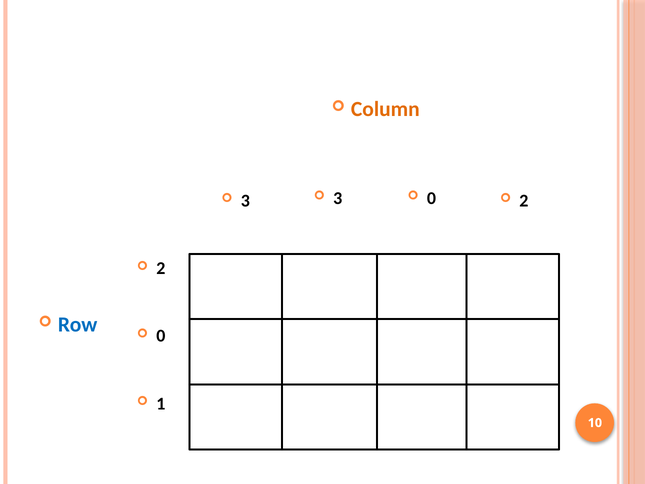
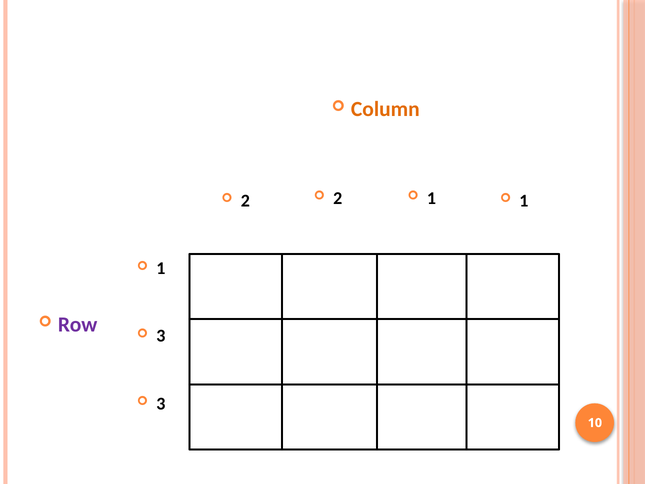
3 at (245, 201): 3 -> 2
3 at (338, 198): 3 -> 2
0 at (432, 198): 0 -> 1
2 at (524, 201): 2 -> 1
2 at (161, 268): 2 -> 1
Row colour: blue -> purple
0 at (161, 336): 0 -> 3
1 at (161, 403): 1 -> 3
